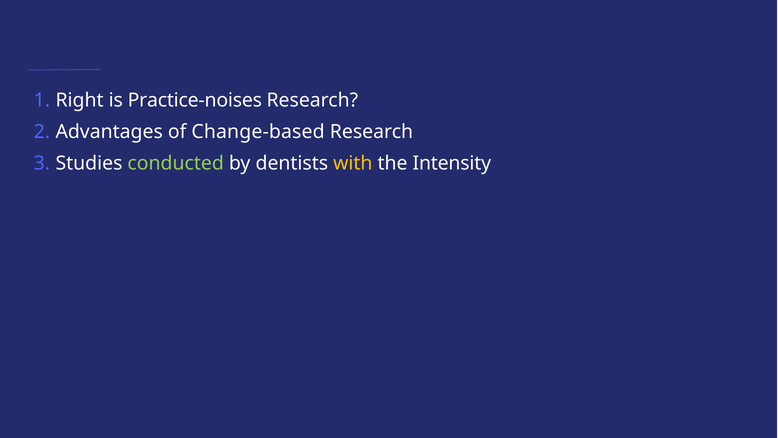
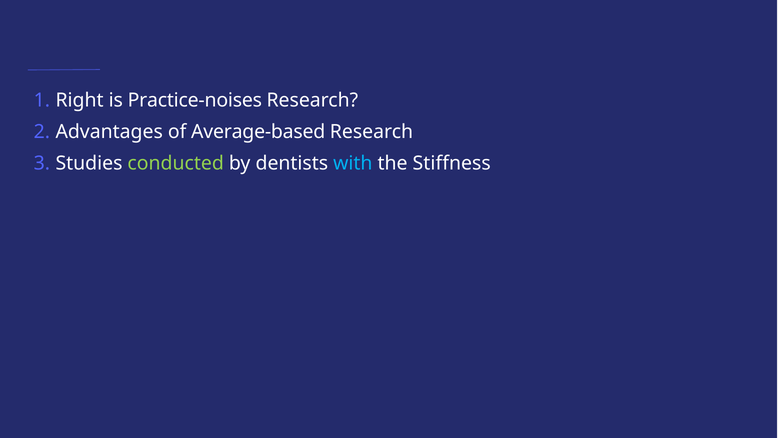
Change-based: Change-based -> Average-based
with colour: yellow -> light blue
Intensity: Intensity -> Stiffness
